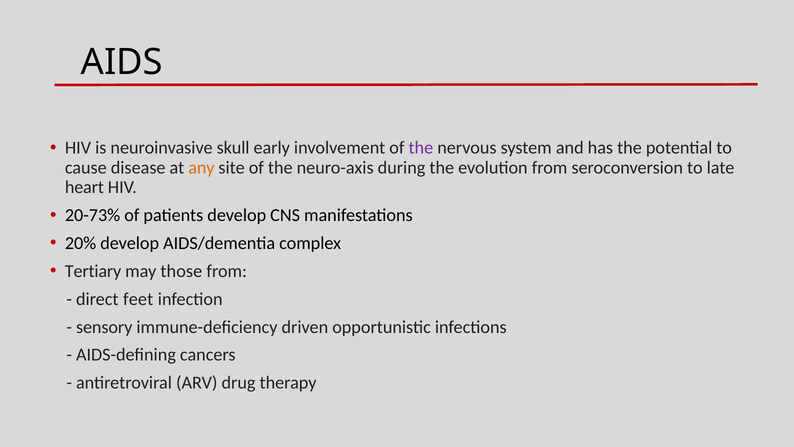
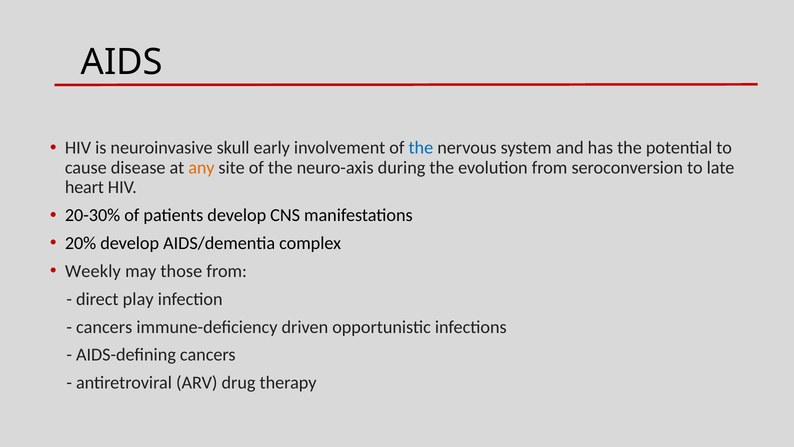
the at (421, 148) colour: purple -> blue
20-73%: 20-73% -> 20-30%
Tertiary: Tertiary -> Weekly
feet: feet -> play
sensory at (104, 327): sensory -> cancers
